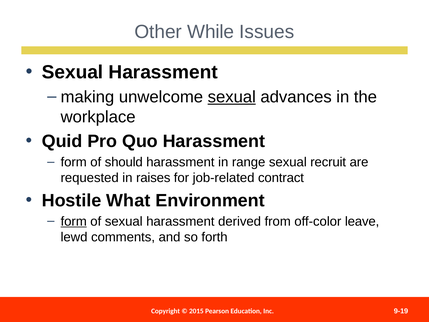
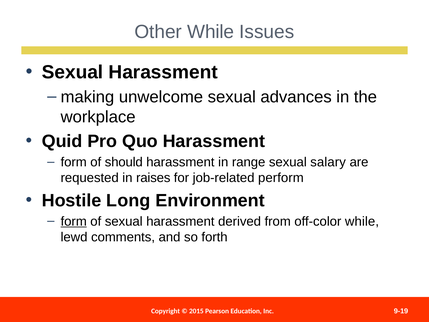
sexual at (232, 97) underline: present -> none
recruit: recruit -> salary
contract: contract -> perform
What: What -> Long
off-color leave: leave -> while
